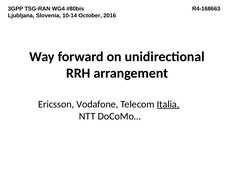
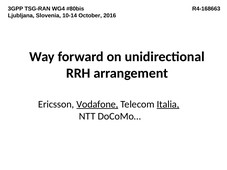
Vodafone underline: none -> present
